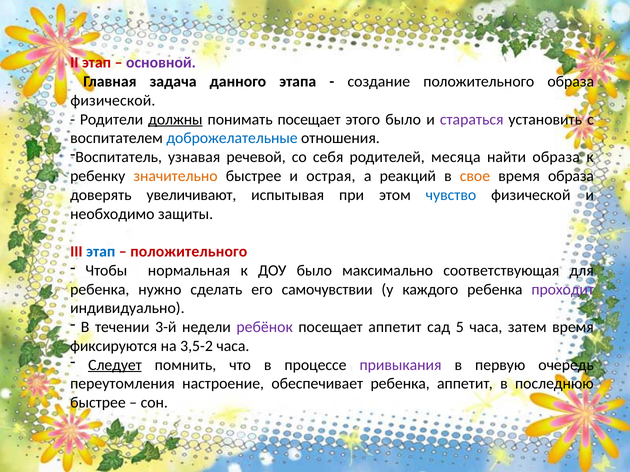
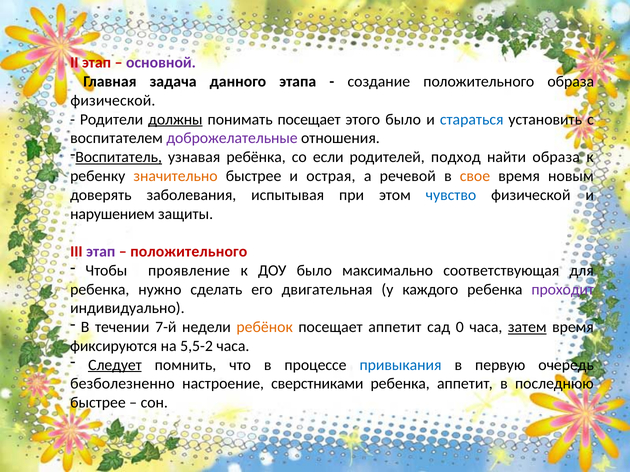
стараться colour: purple -> blue
доброжелательные colour: blue -> purple
Воспитатель underline: none -> present
речевой: речевой -> ребёнка
себя: себя -> если
месяца: месяца -> подход
реакций: реакций -> речевой
время образа: образа -> новым
увеличивают: увеличивают -> заболевания
необходимо: необходимо -> нарушением
этап at (101, 252) colour: blue -> purple
нормальная: нормальная -> проявление
самочувствии: самочувствии -> двигательная
3-й: 3-й -> 7-й
ребёнок colour: purple -> orange
5: 5 -> 0
затем underline: none -> present
3,5-2: 3,5-2 -> 5,5-2
привыкания colour: purple -> blue
переутомления: переутомления -> безболезненно
обеспечивает: обеспечивает -> сверстниками
